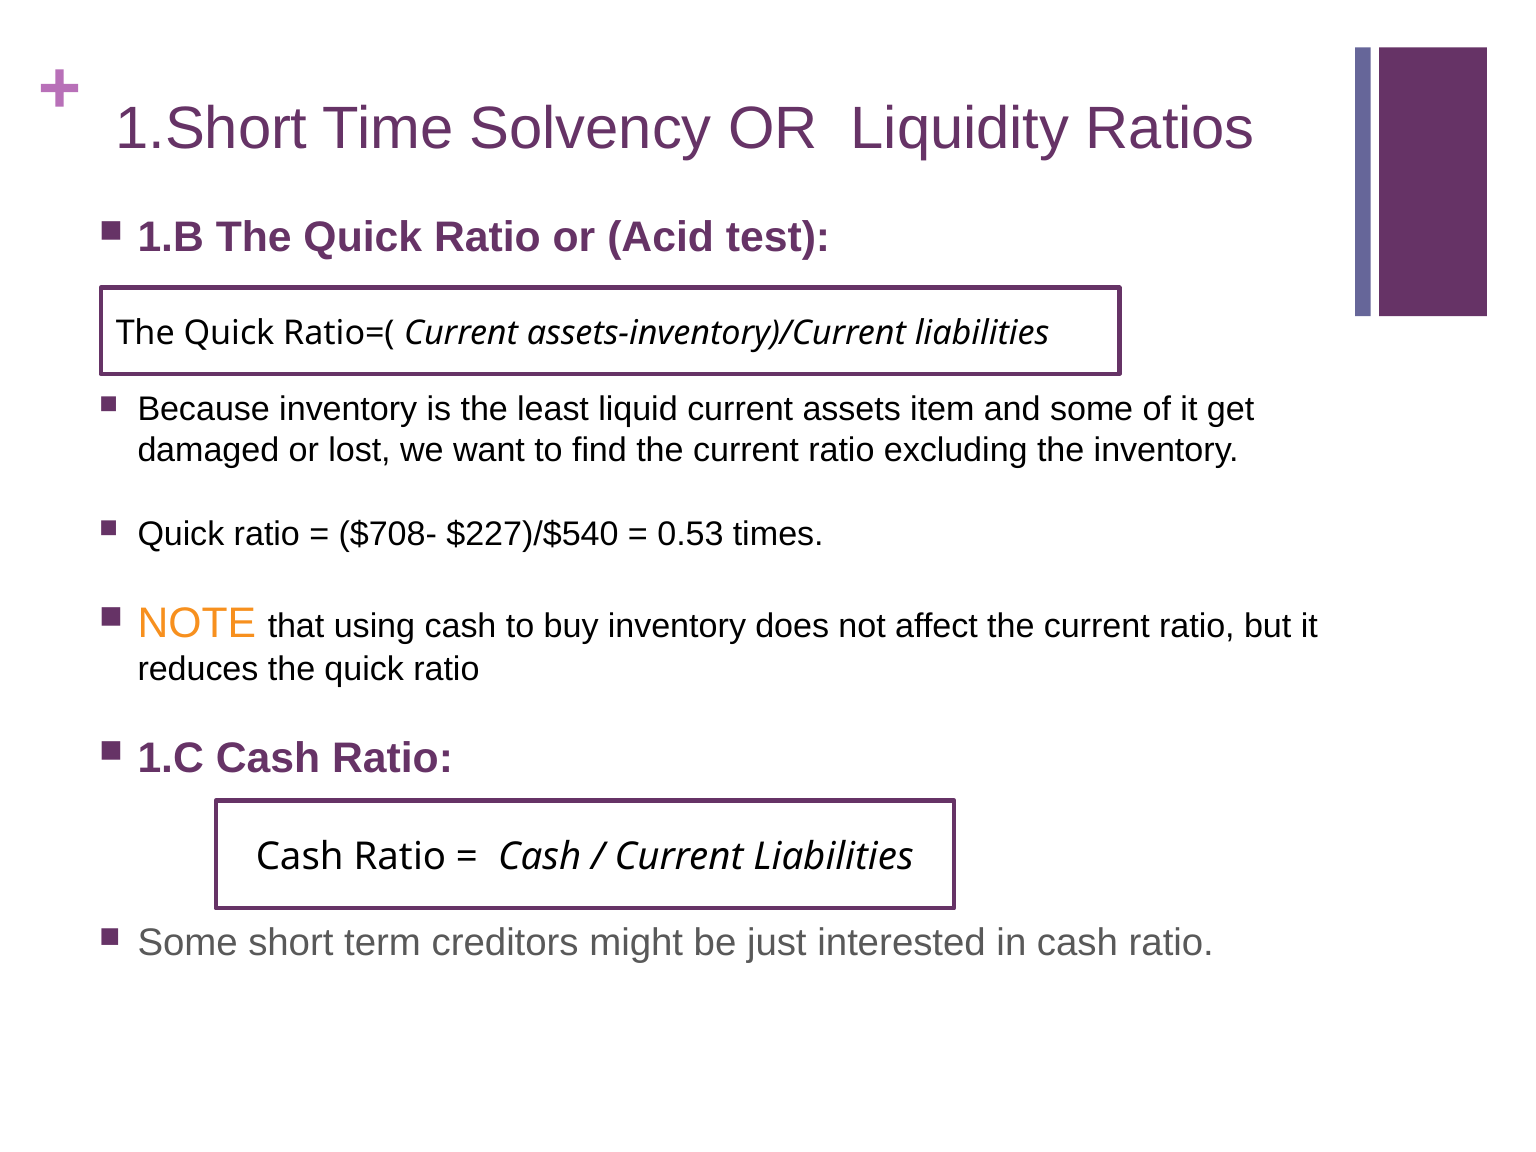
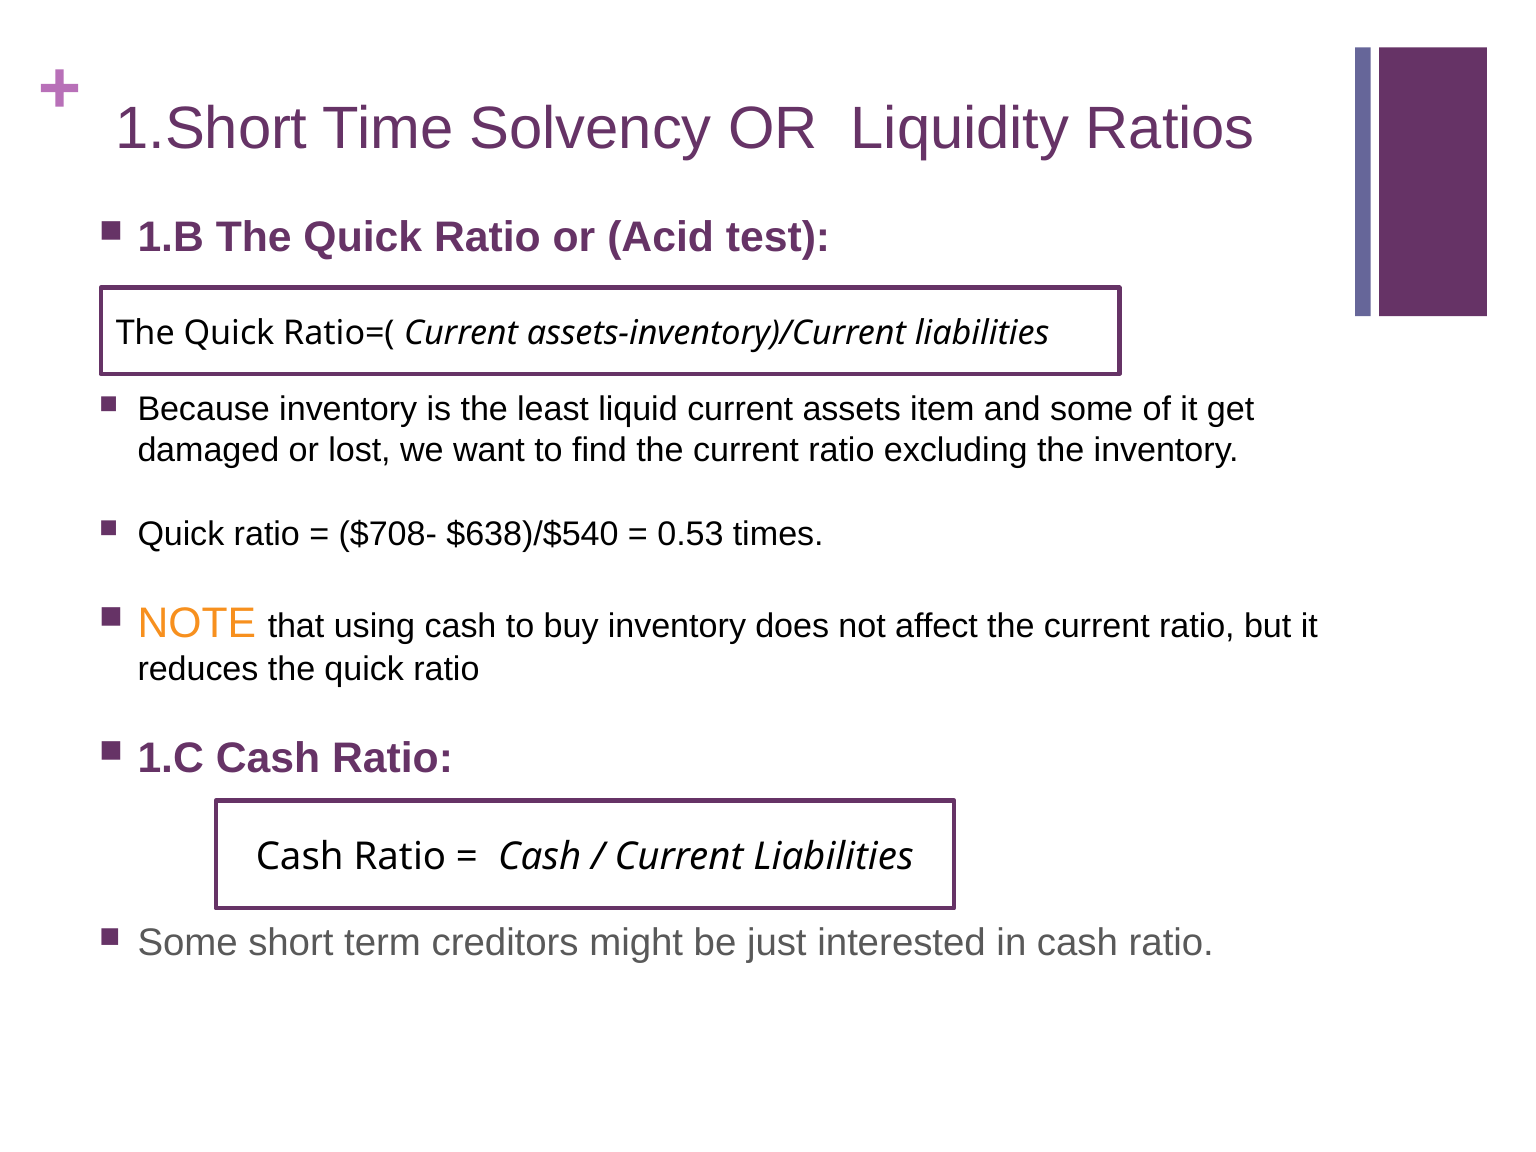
$227)/$540: $227)/$540 -> $638)/$540
